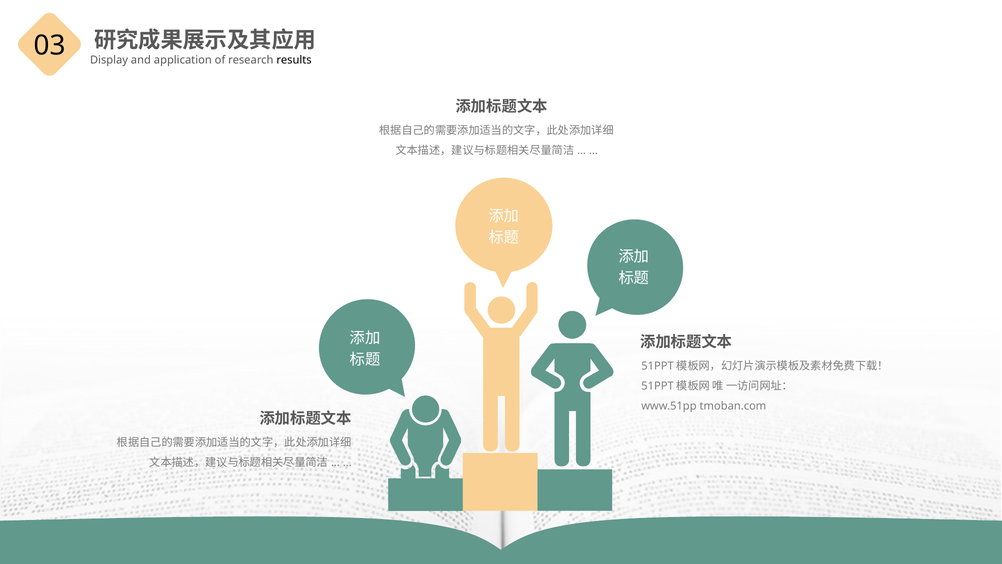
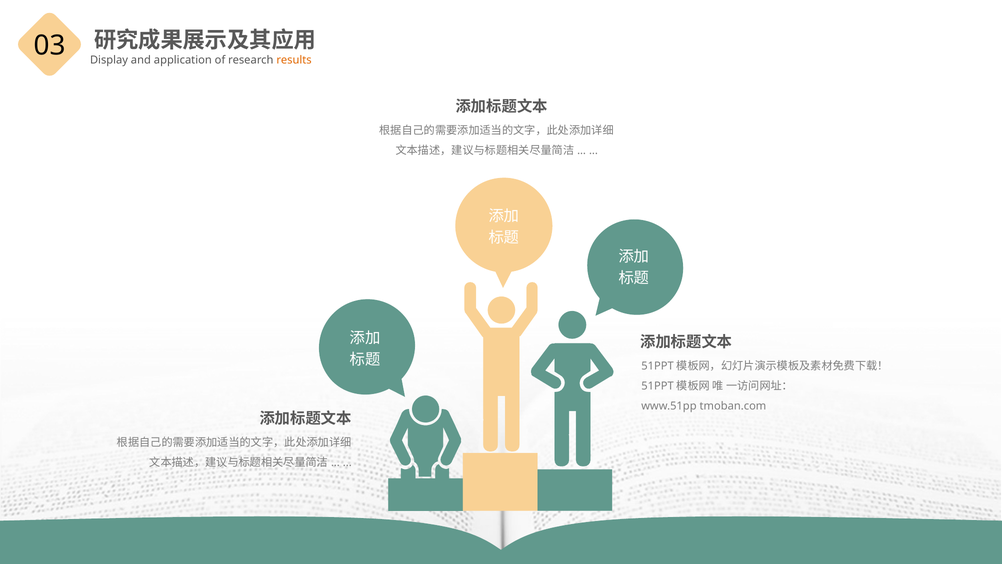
results colour: black -> orange
